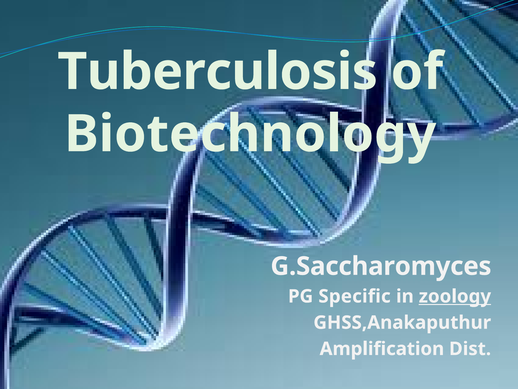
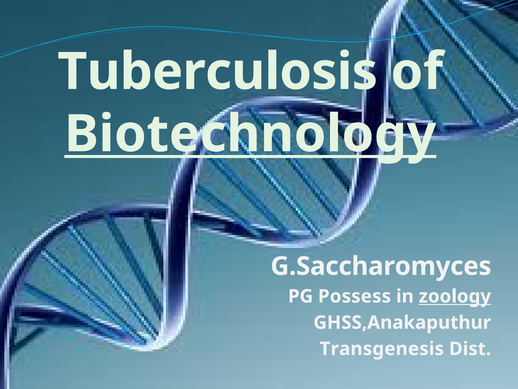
Biotechnology underline: none -> present
Specific: Specific -> Possess
Amplification: Amplification -> Transgenesis
